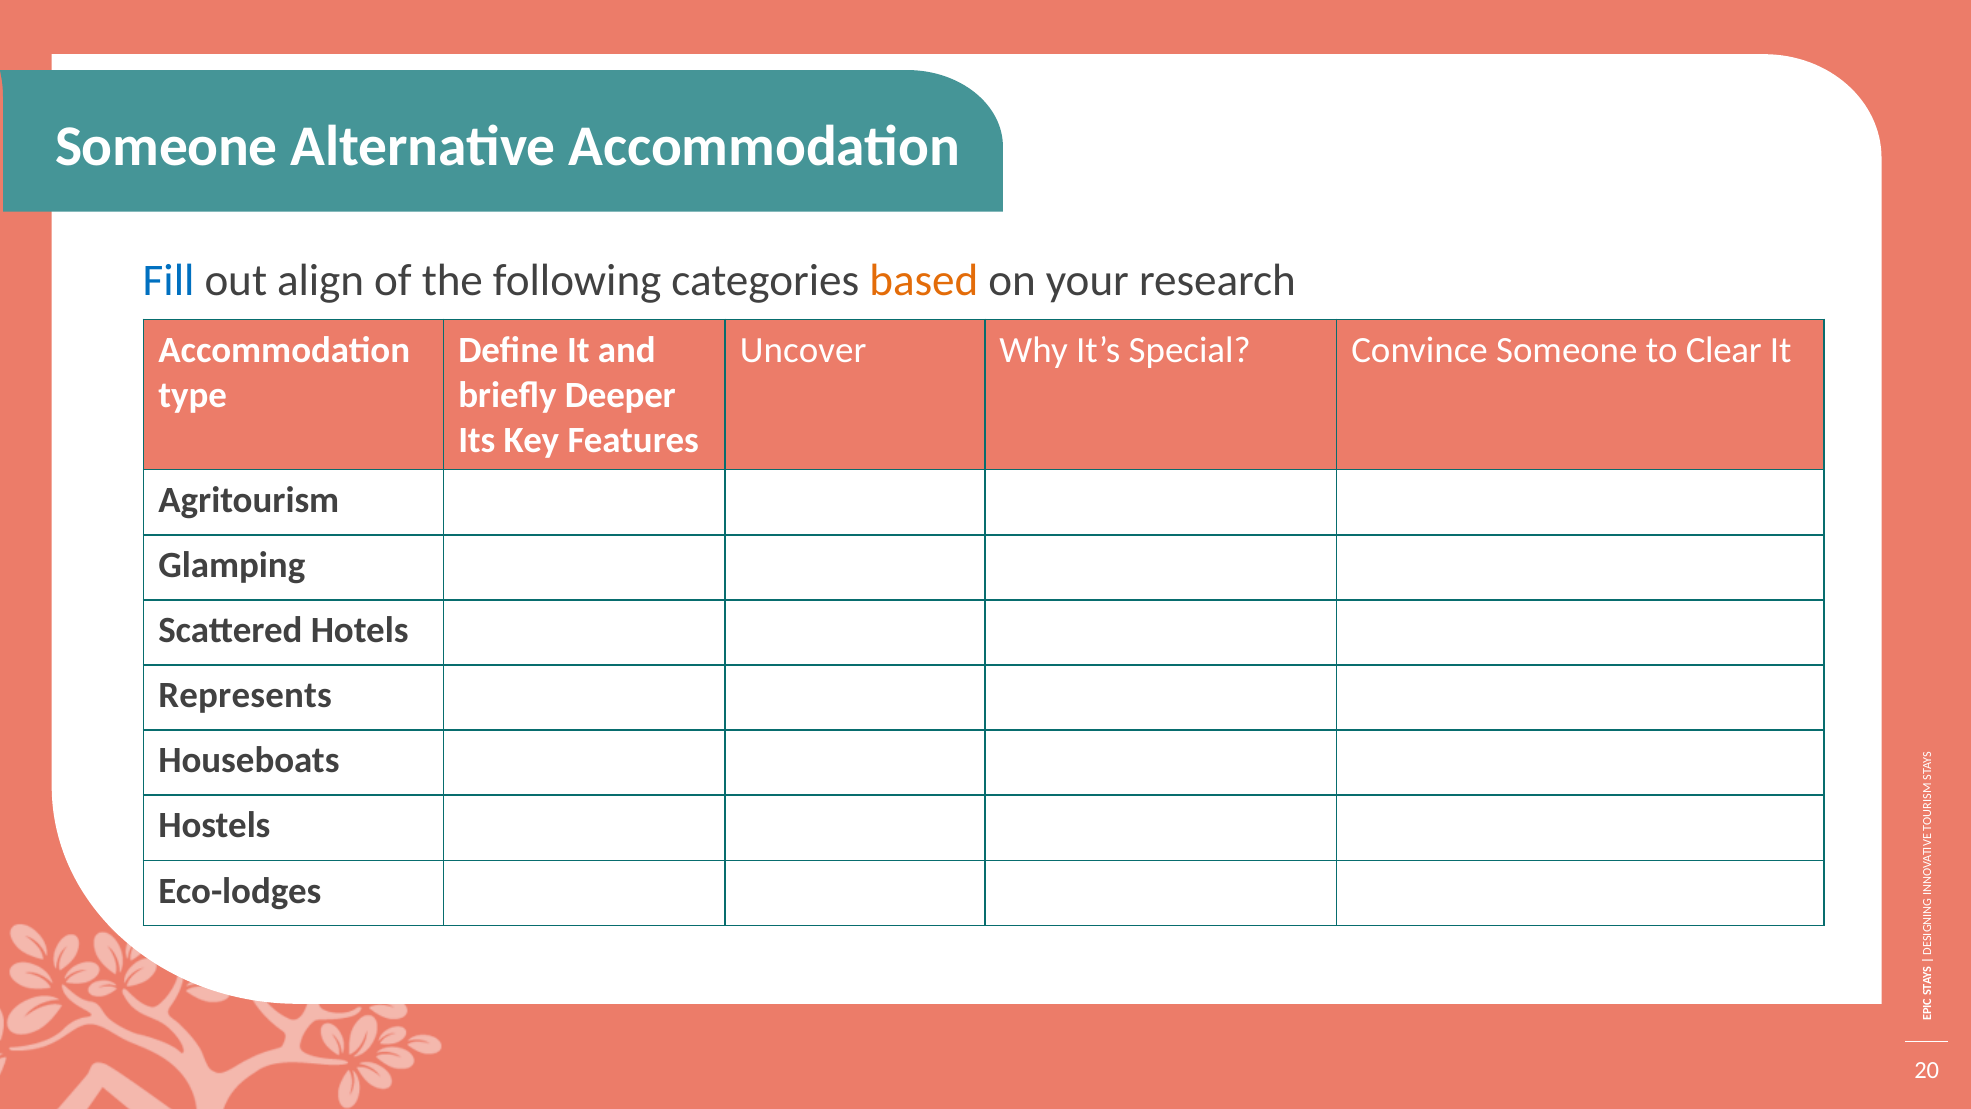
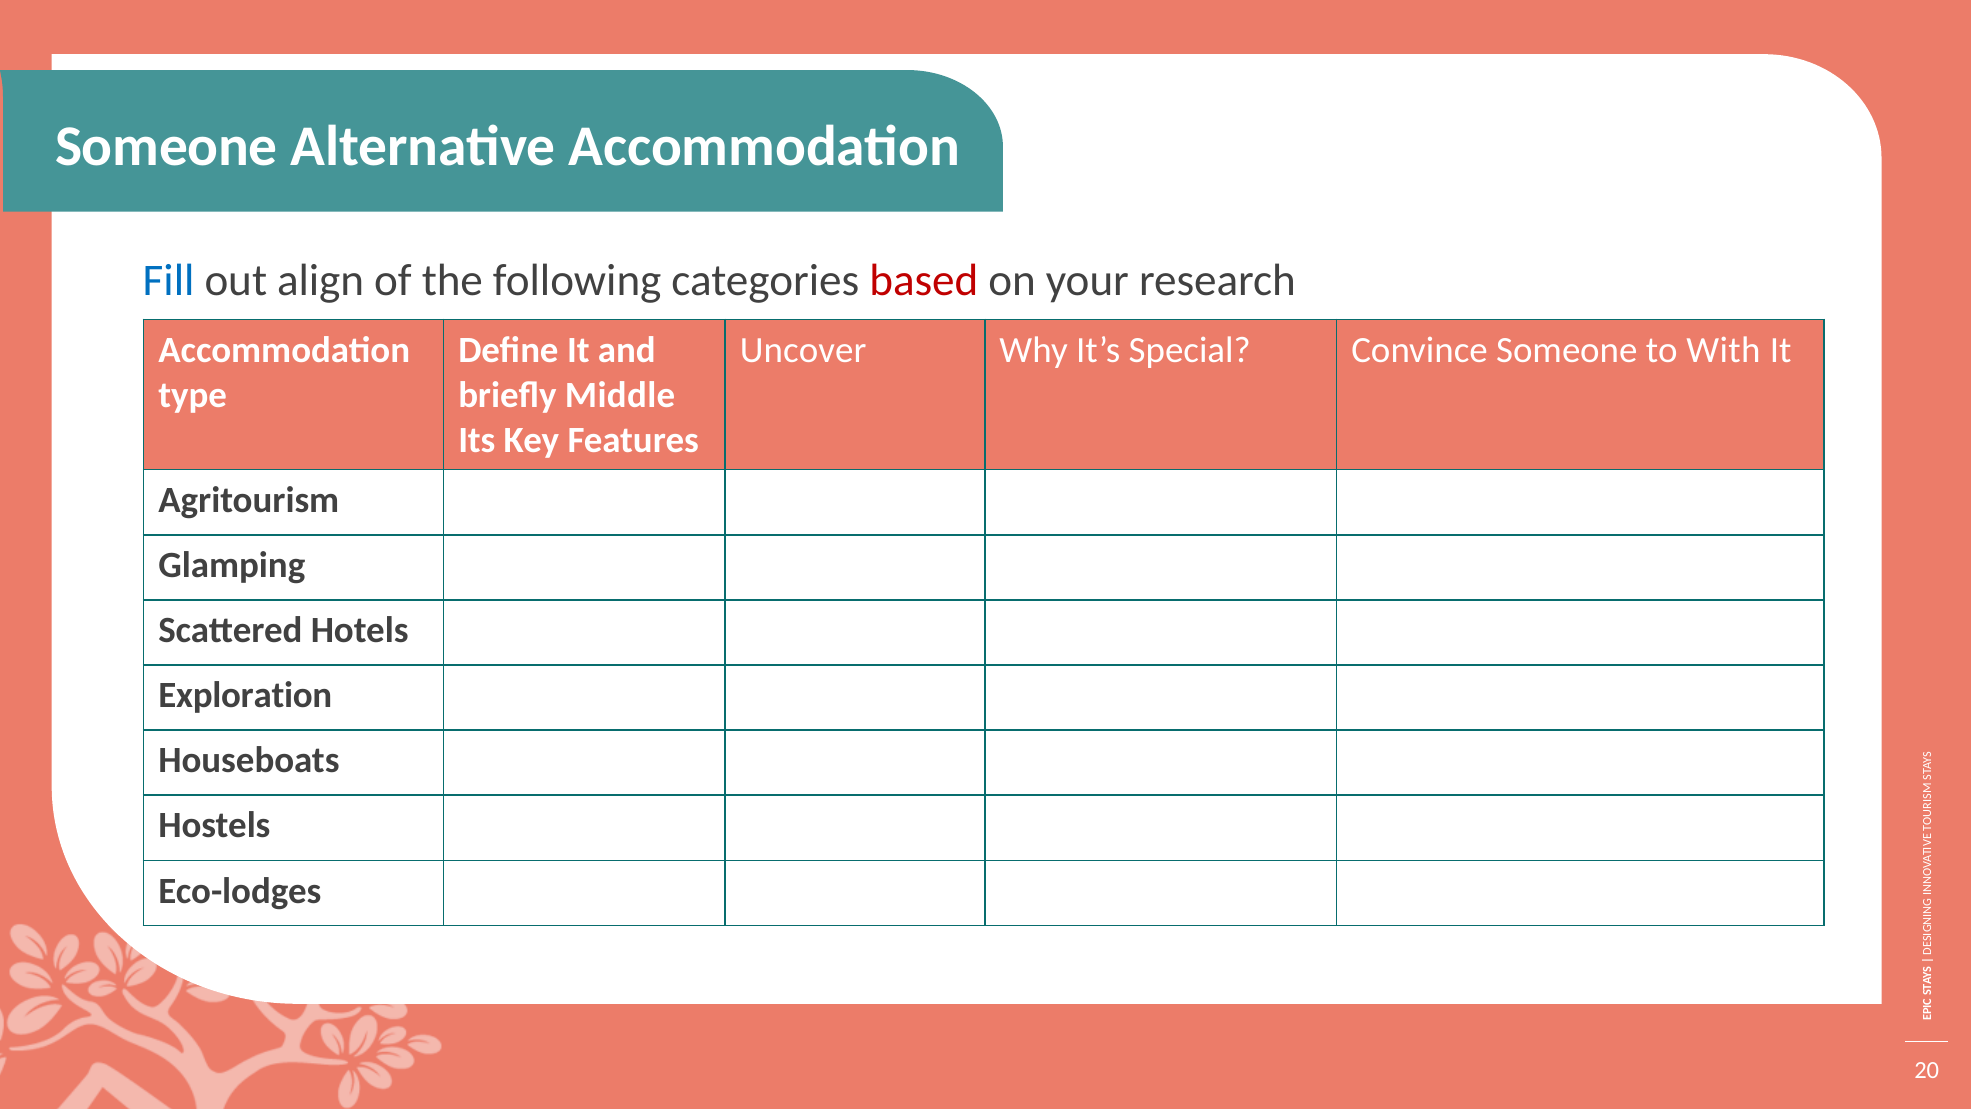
based colour: orange -> red
Clear: Clear -> With
Deeper: Deeper -> Middle
Represents: Represents -> Exploration
